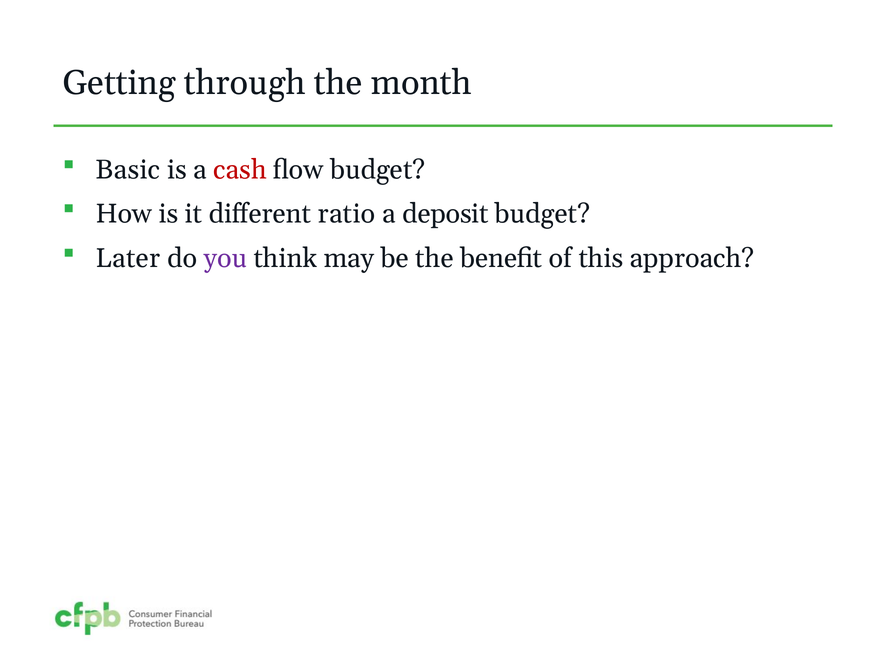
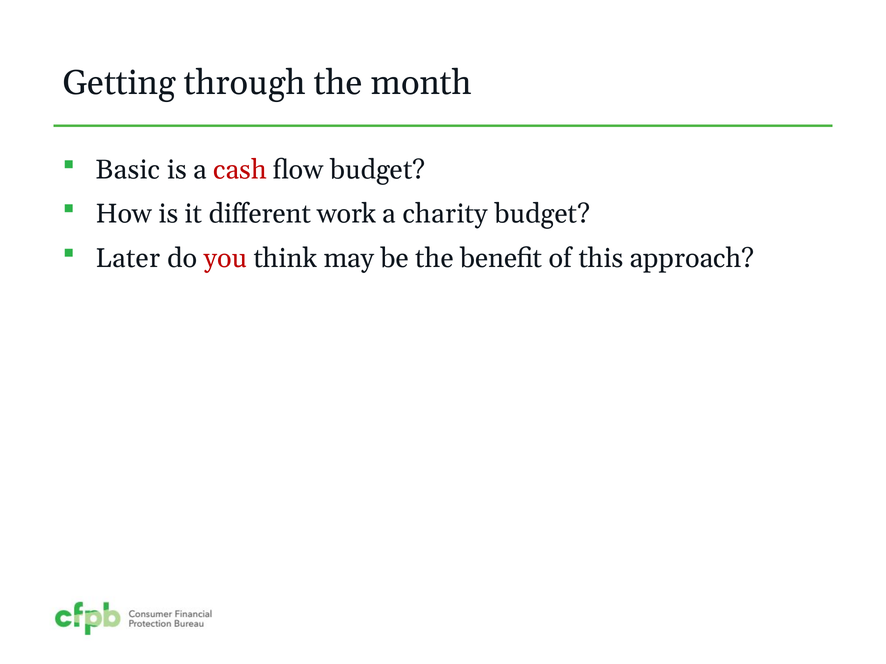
ratio: ratio -> work
deposit: deposit -> charity
you colour: purple -> red
